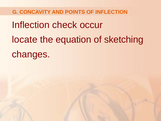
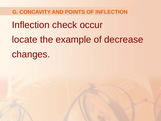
equation: equation -> example
sketching: sketching -> decrease
